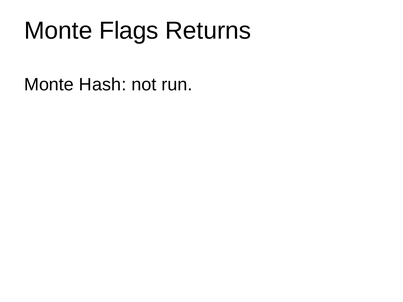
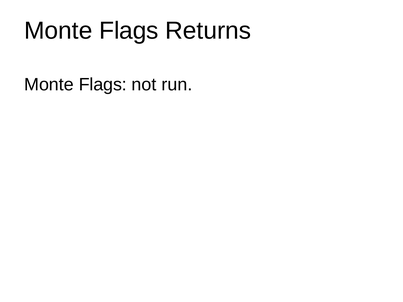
Hash at (103, 85): Hash -> Flags
